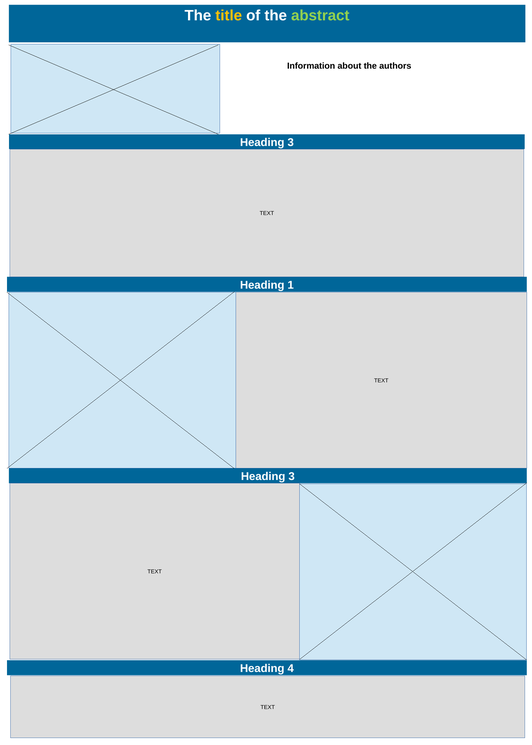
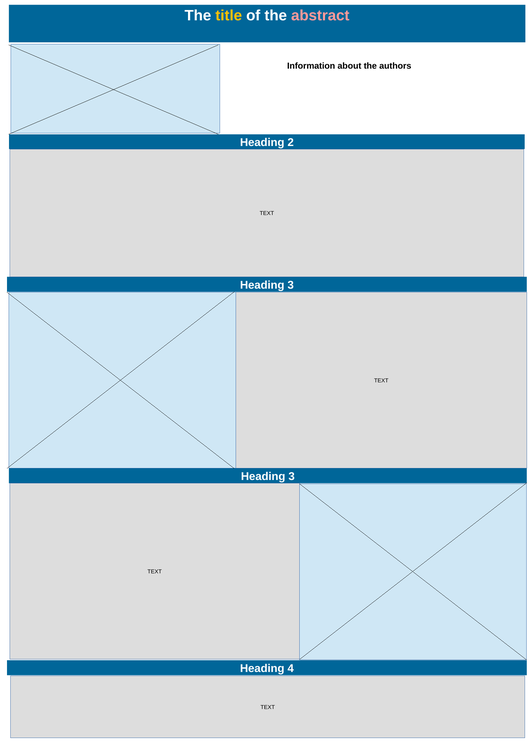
abstract colour: light green -> pink
3 at (291, 142): 3 -> 2
1 at (291, 285): 1 -> 3
